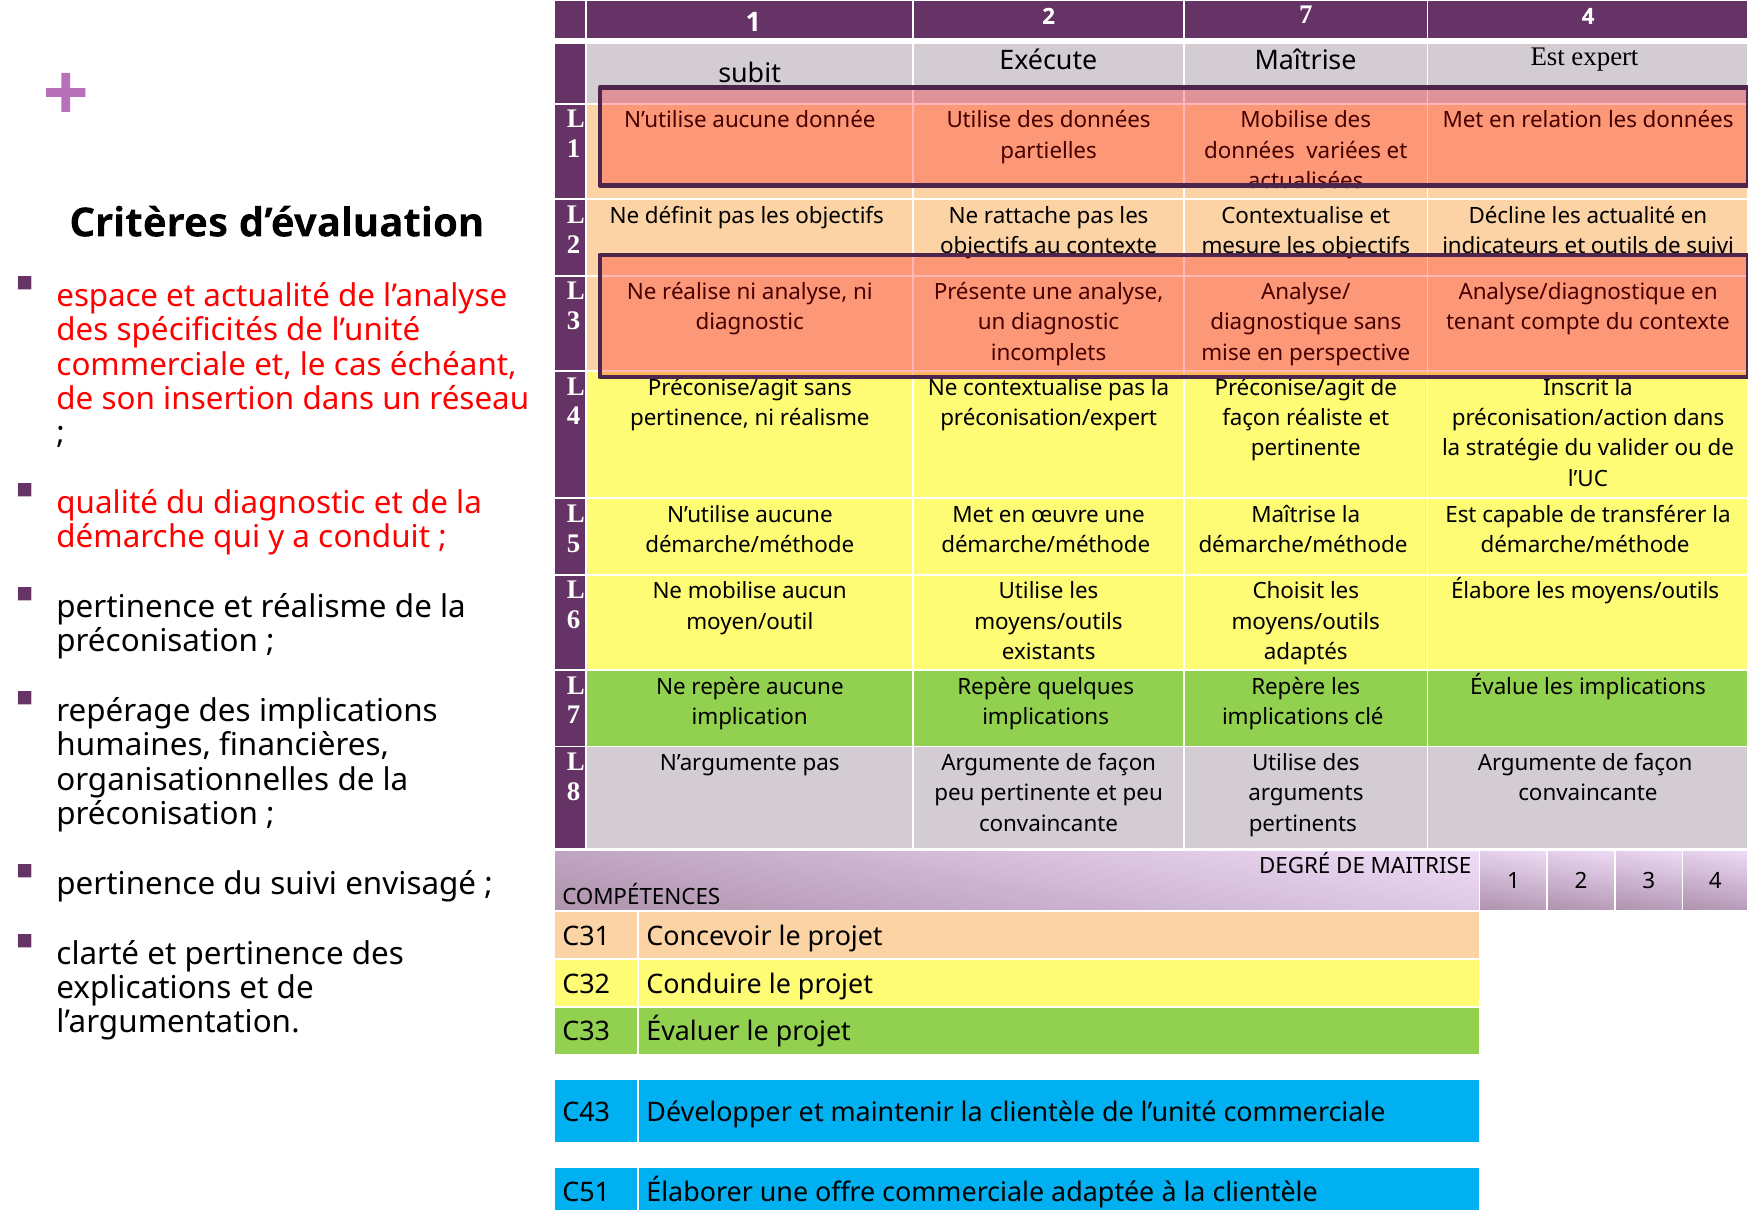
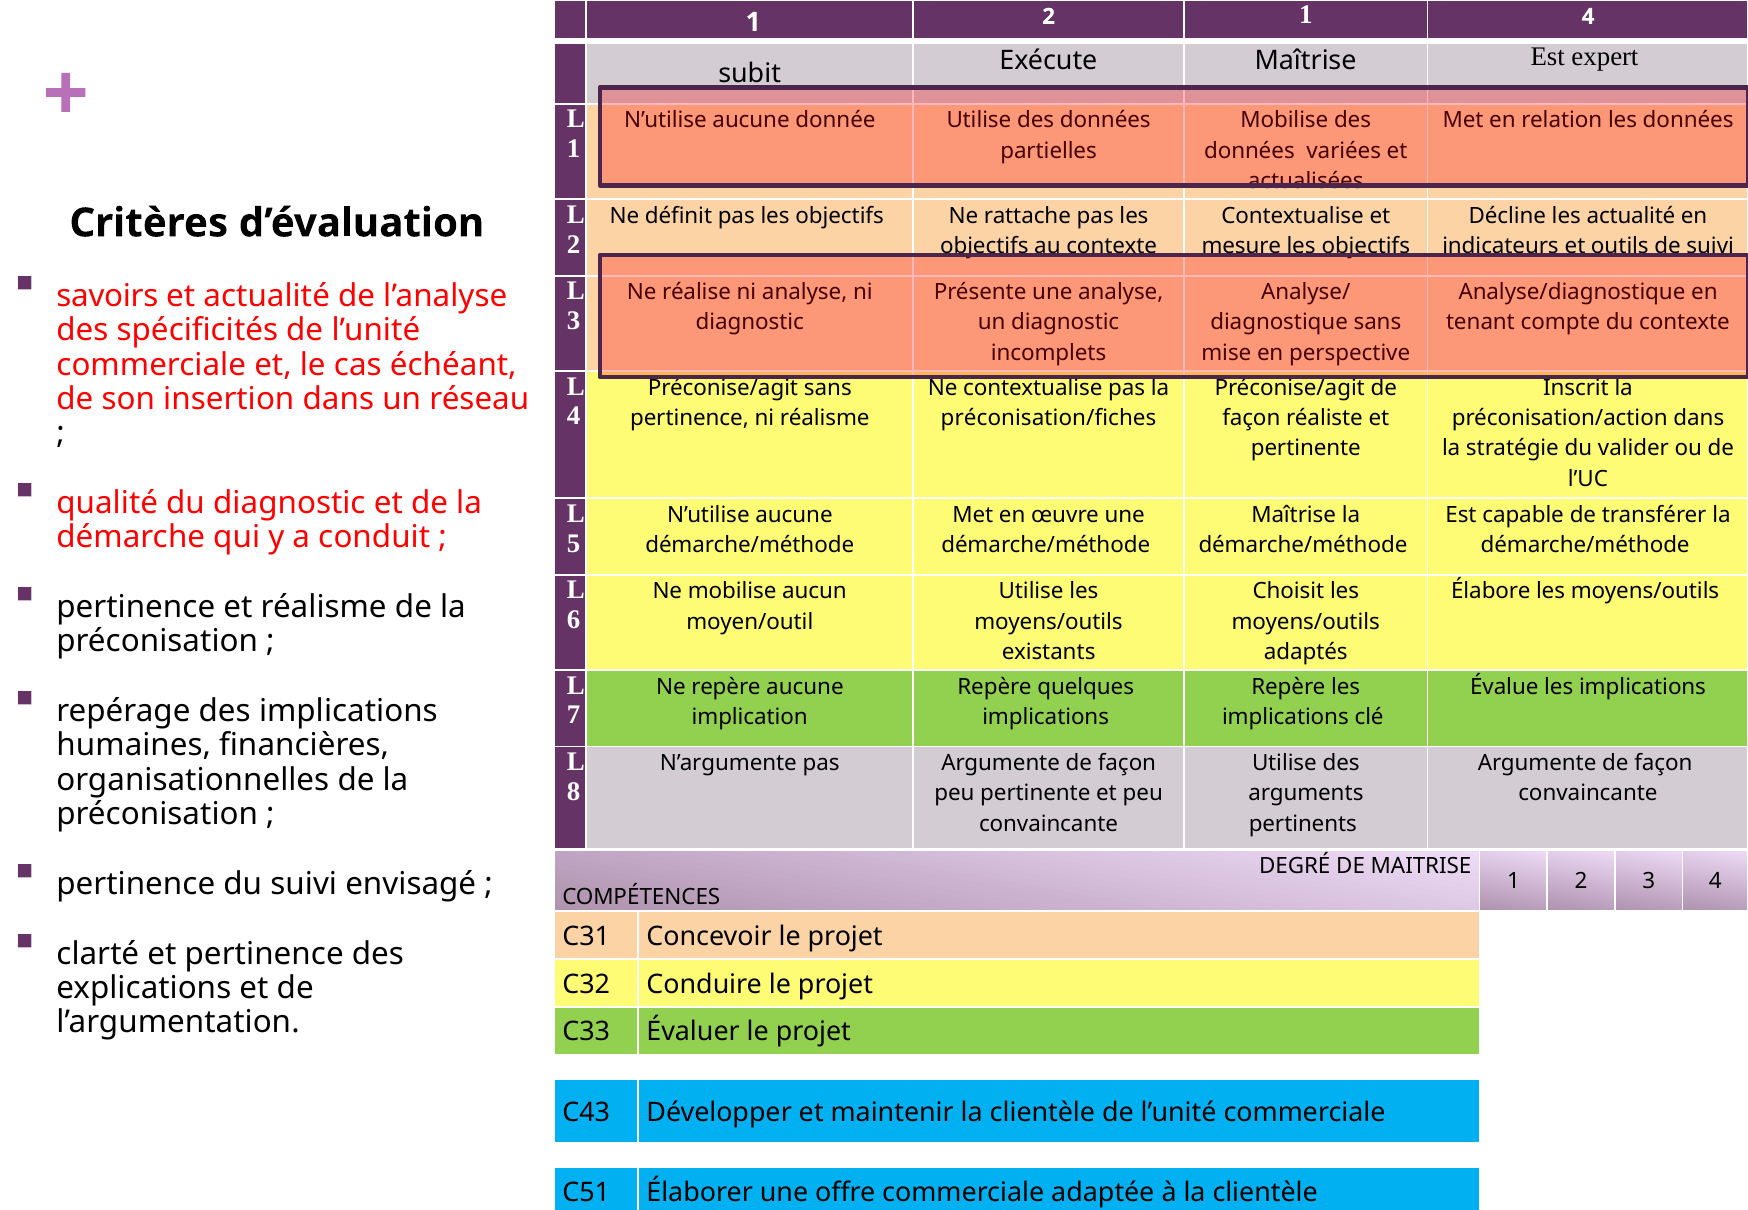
2 7: 7 -> 1
espace: espace -> savoirs
préconisation/expert: préconisation/expert -> préconisation/fiches
